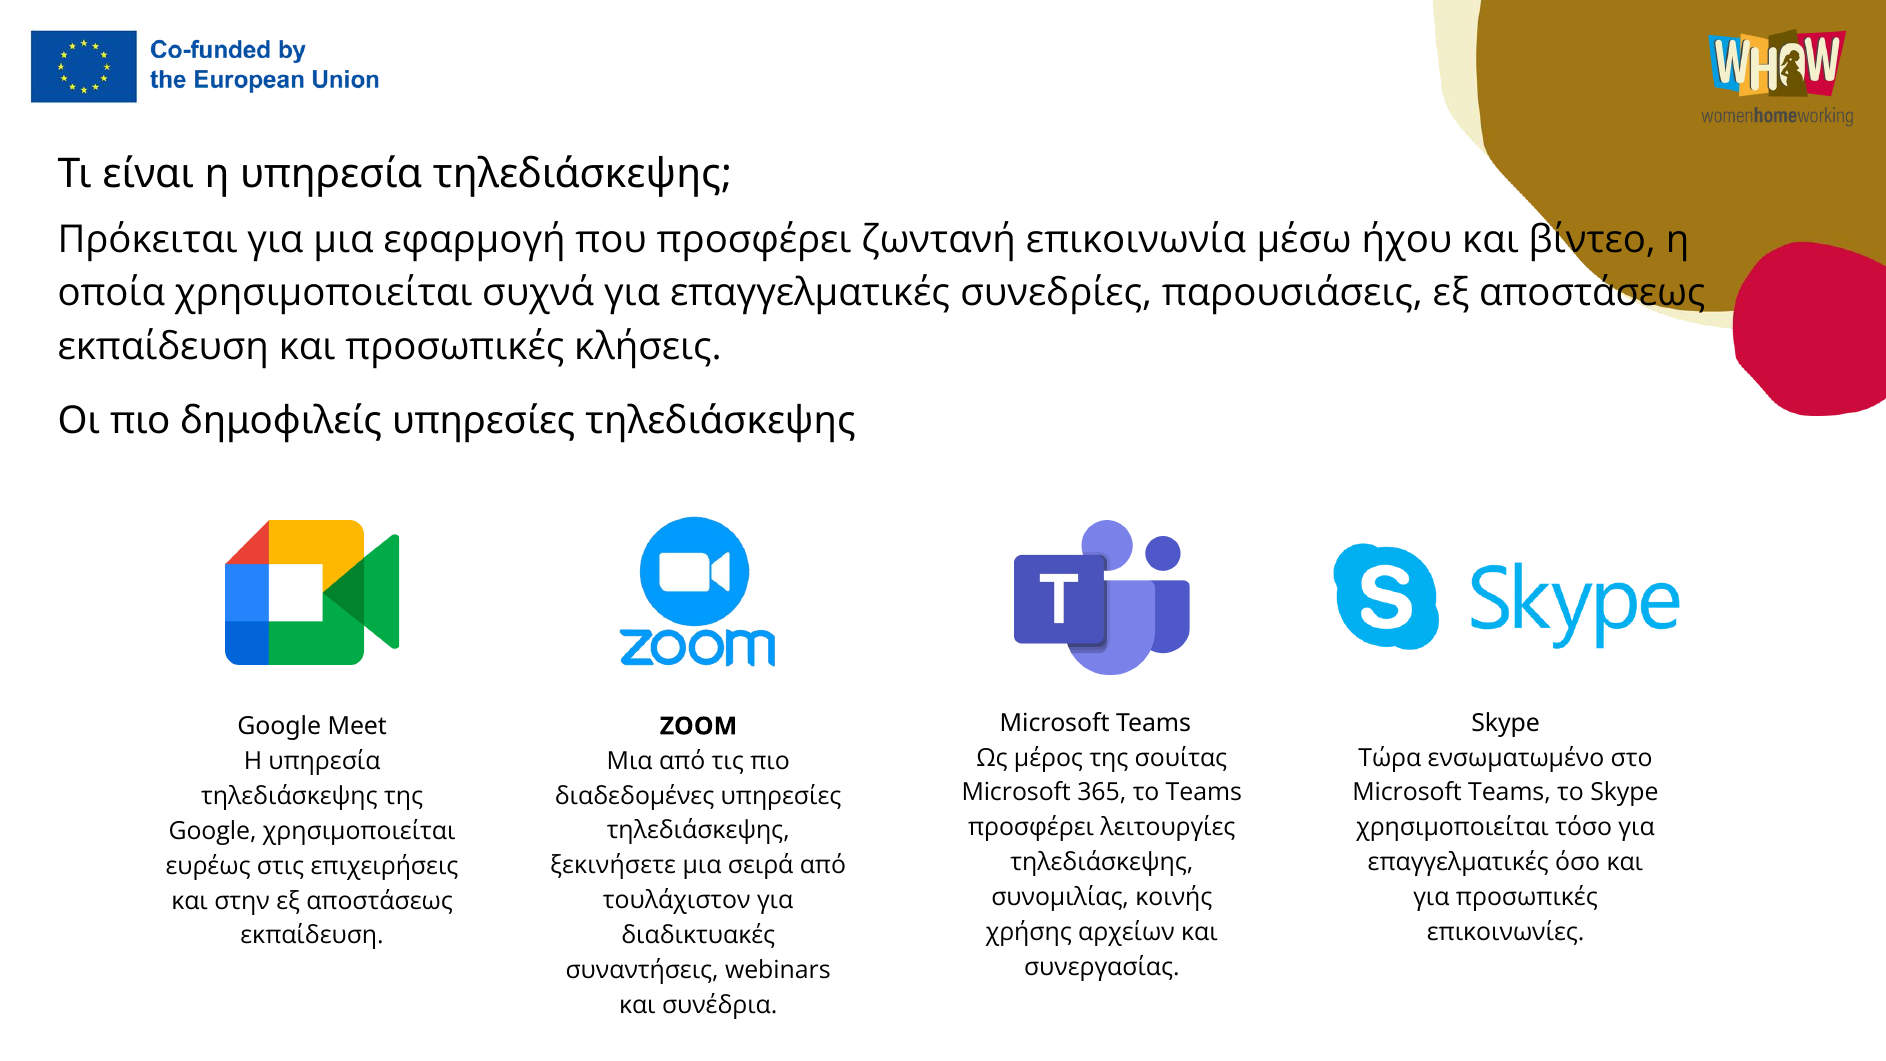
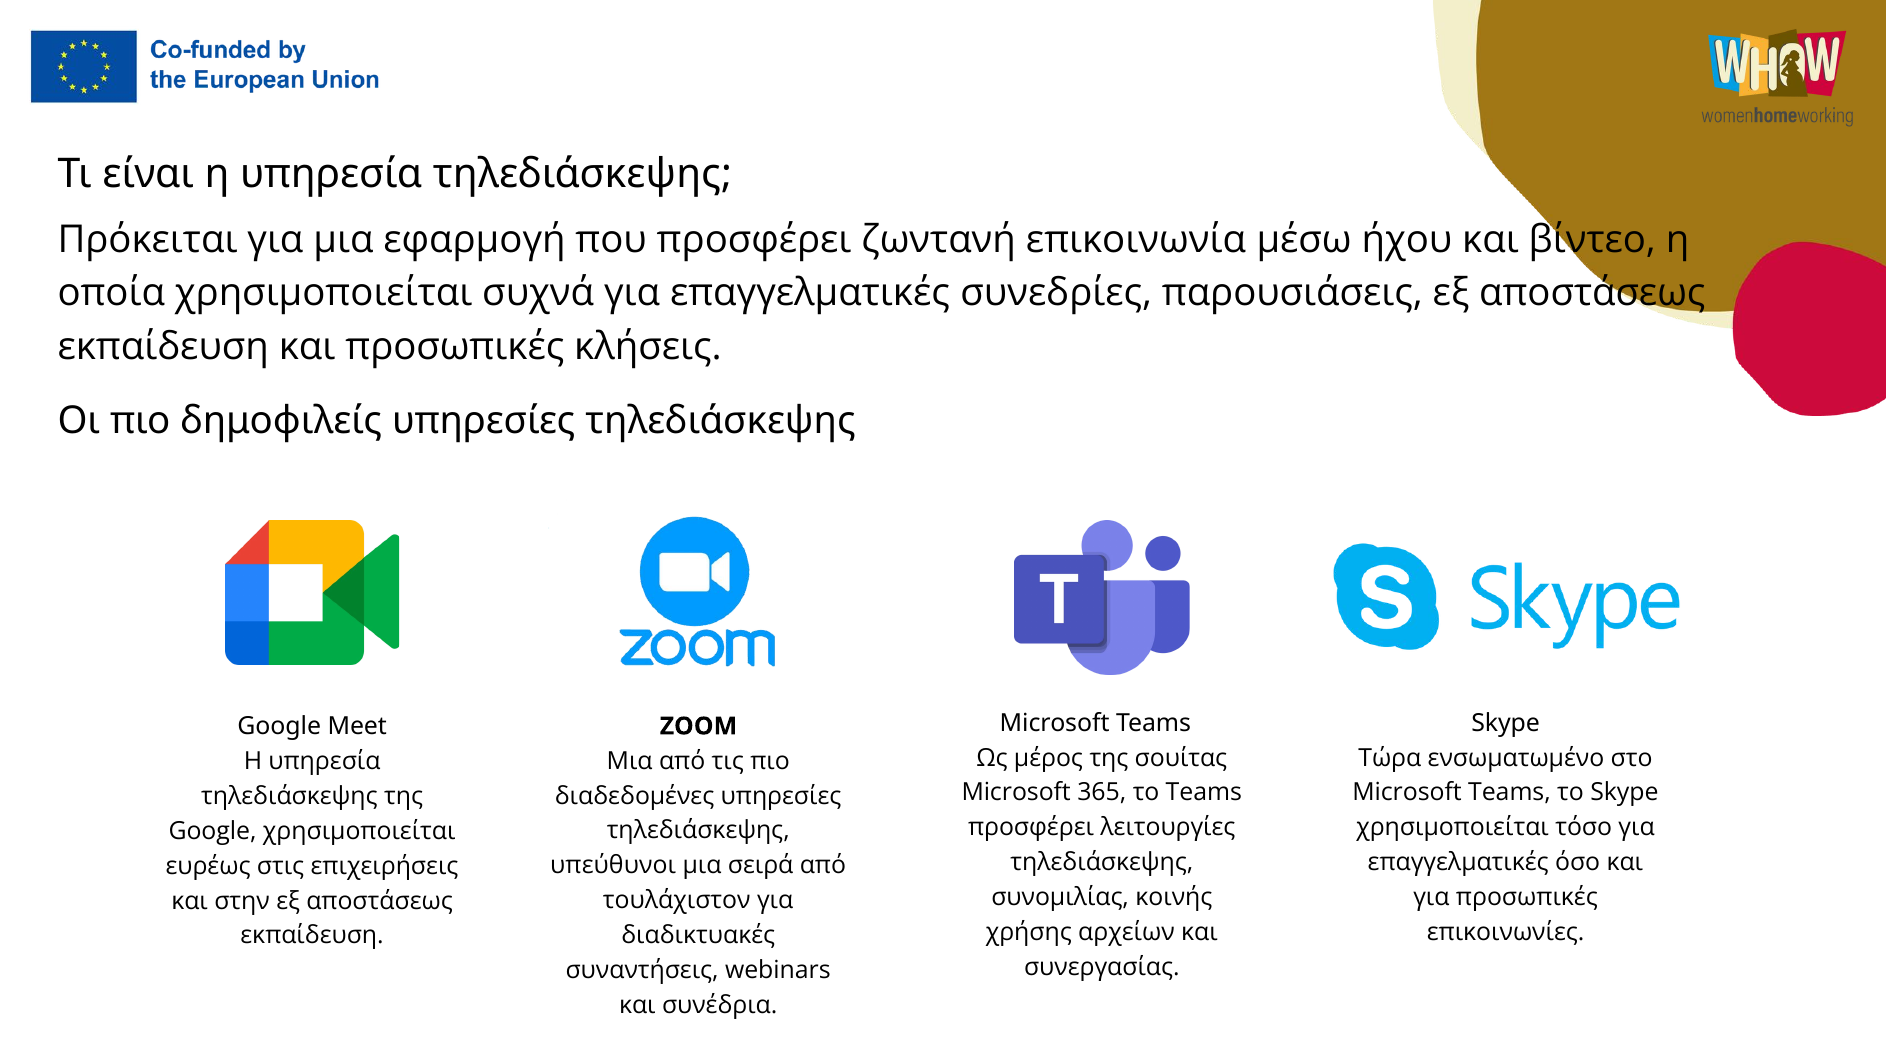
ξεκινήσετε: ξεκινήσετε -> υπεύθυνοι
